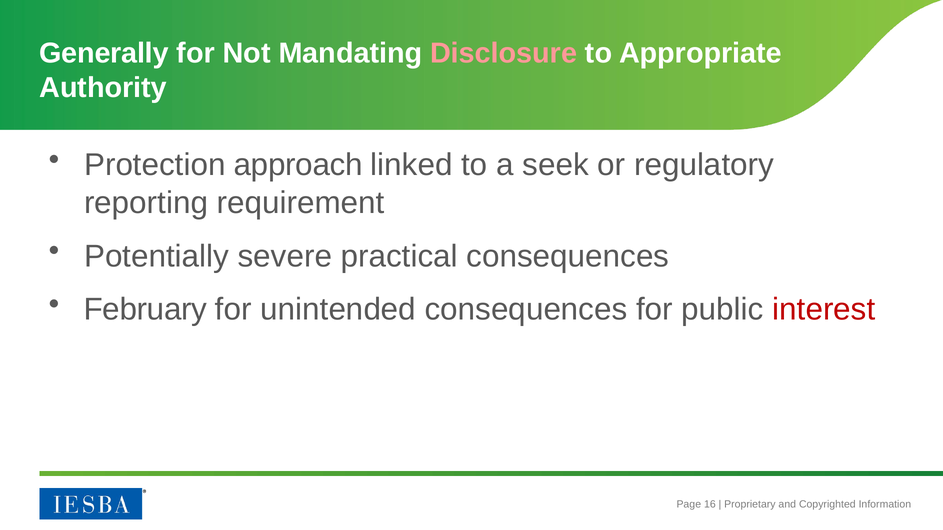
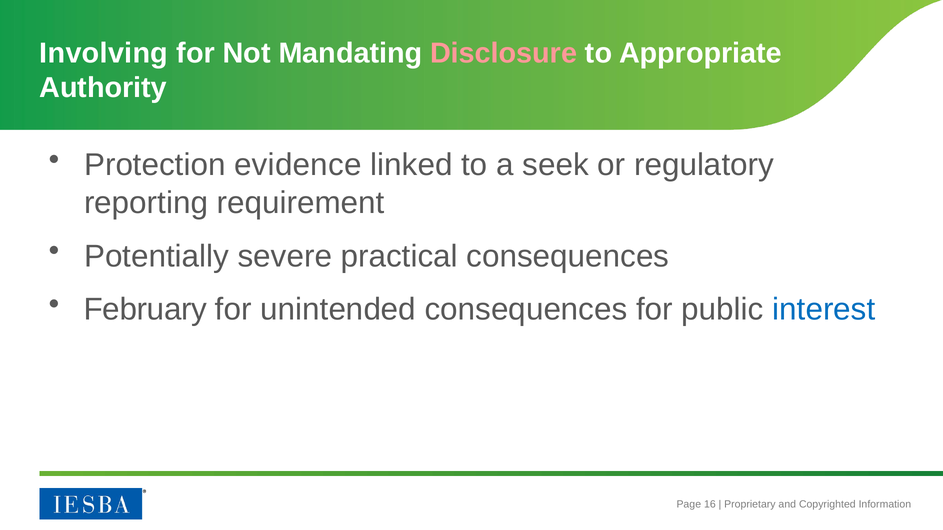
Generally: Generally -> Involving
approach: approach -> evidence
interest colour: red -> blue
